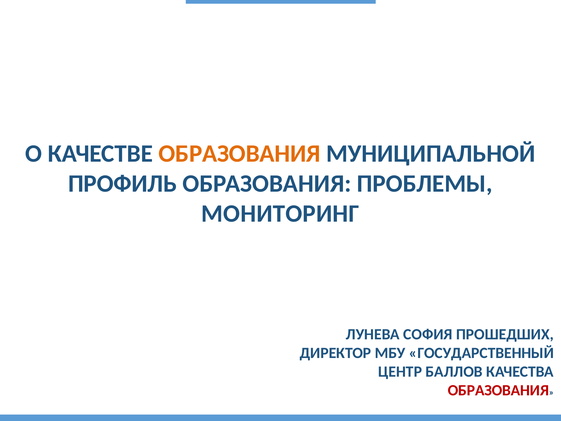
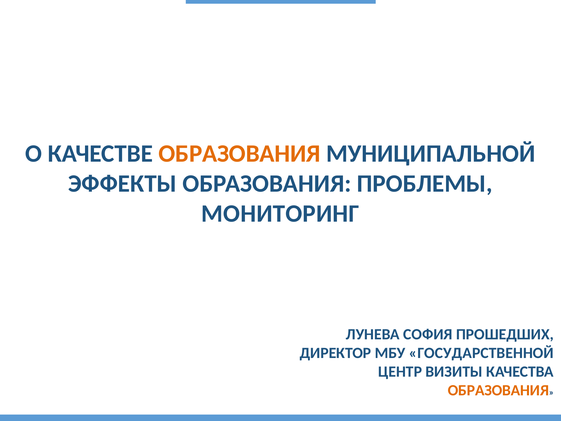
ПРОФИЛЬ: ПРОФИЛЬ -> ЭФФЕКТЫ
ГОСУДАРСТВЕННЫЙ: ГОСУДАРСТВЕННЫЙ -> ГОСУДАРСТВЕННОЙ
БАЛЛОВ: БАЛЛОВ -> ВИЗИТЫ
ОБРАЗОВАНИЯ at (498, 390) colour: red -> orange
